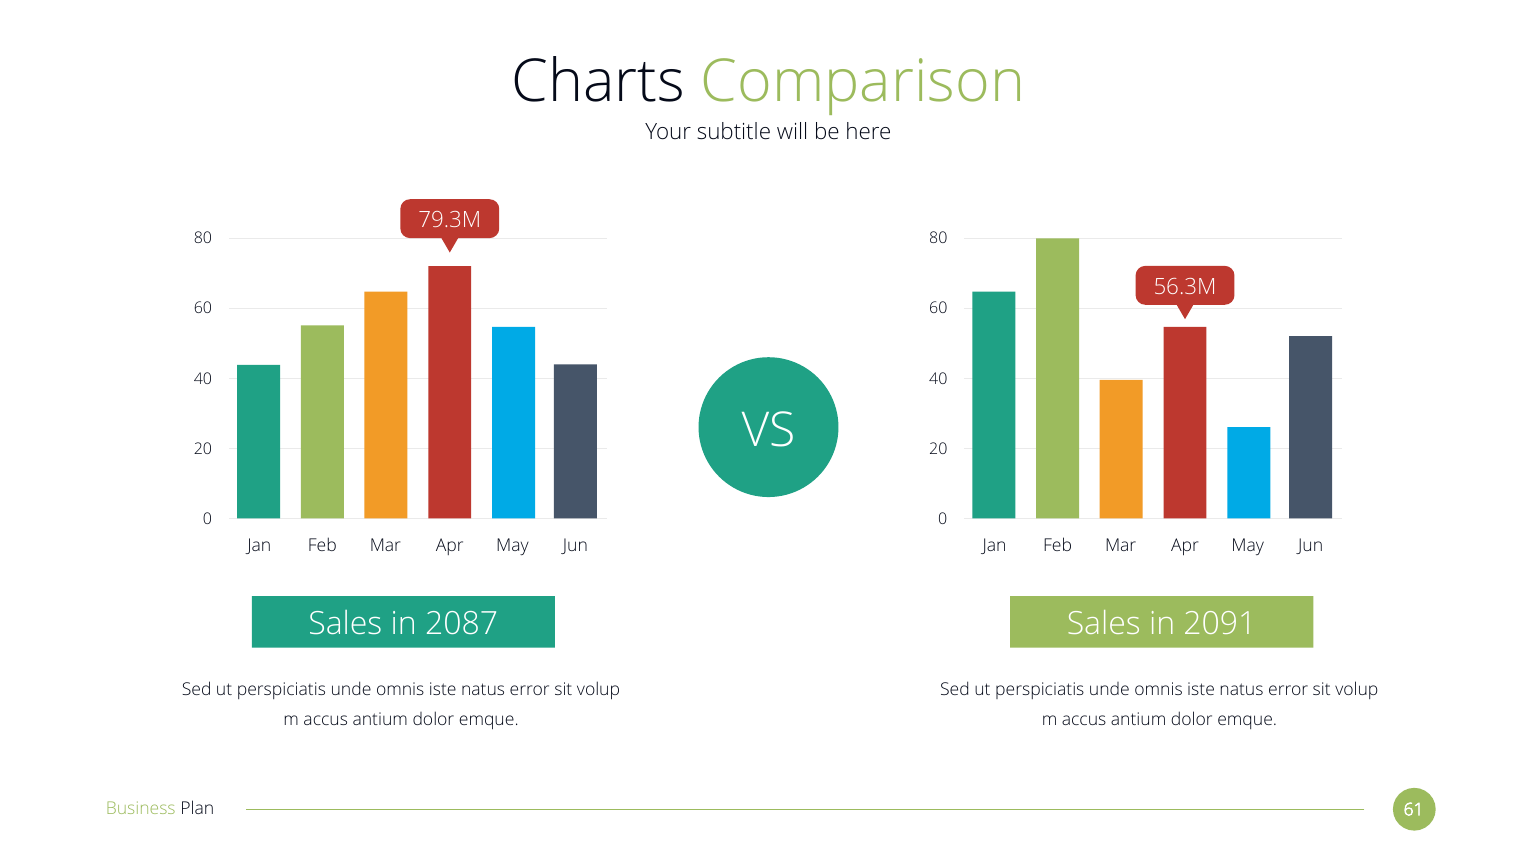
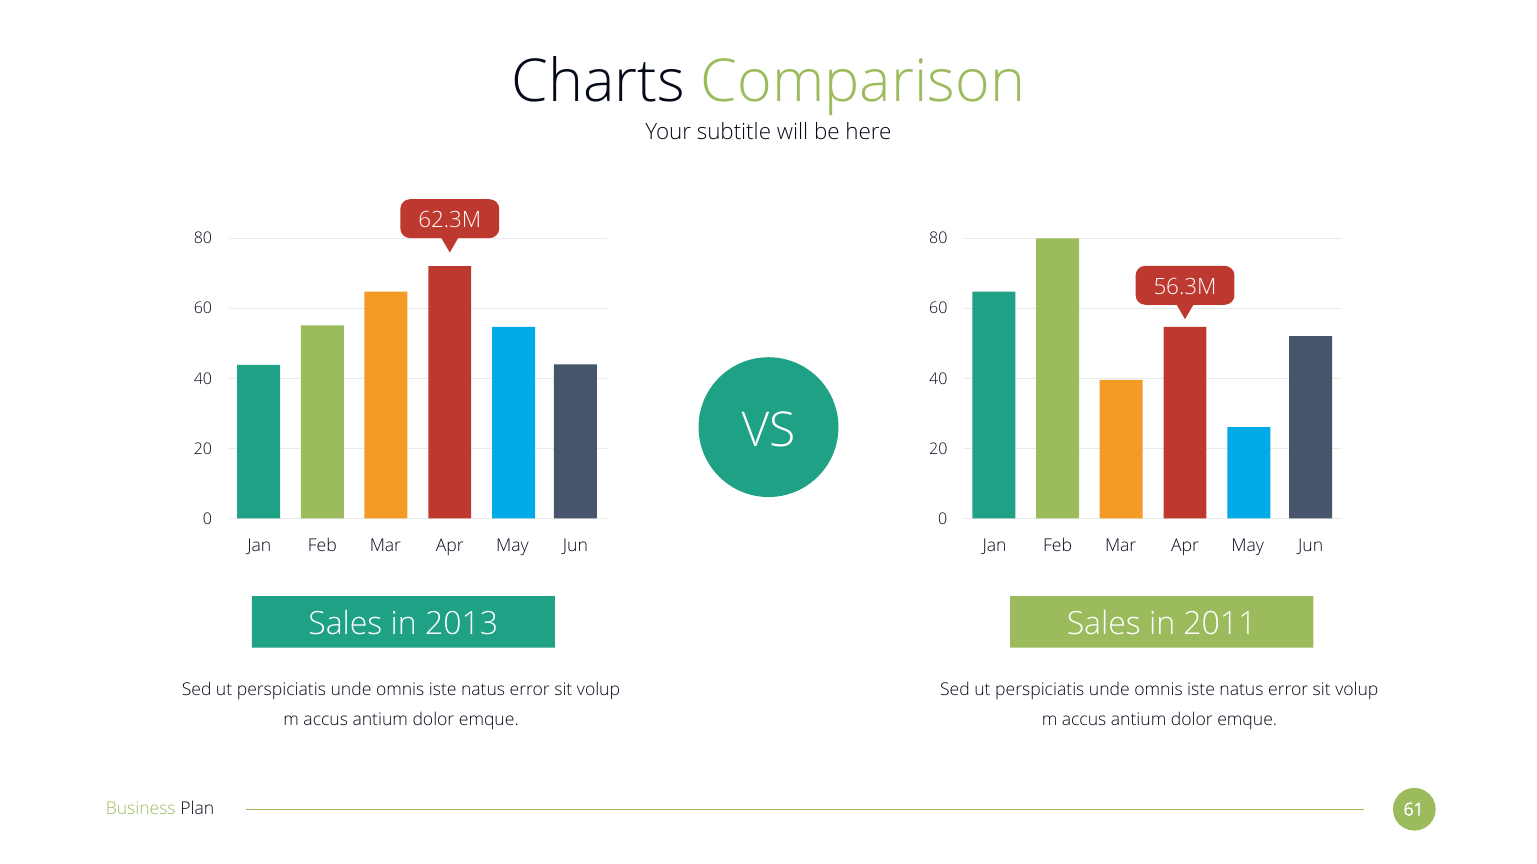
79.3M: 79.3M -> 62.3M
2087: 2087 -> 2013
2091: 2091 -> 2011
